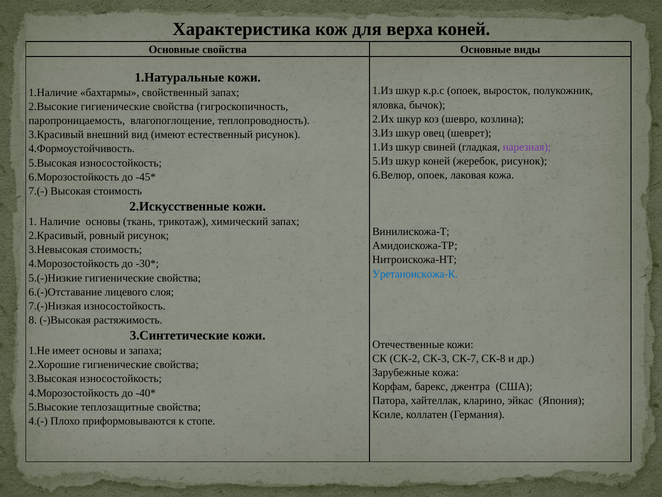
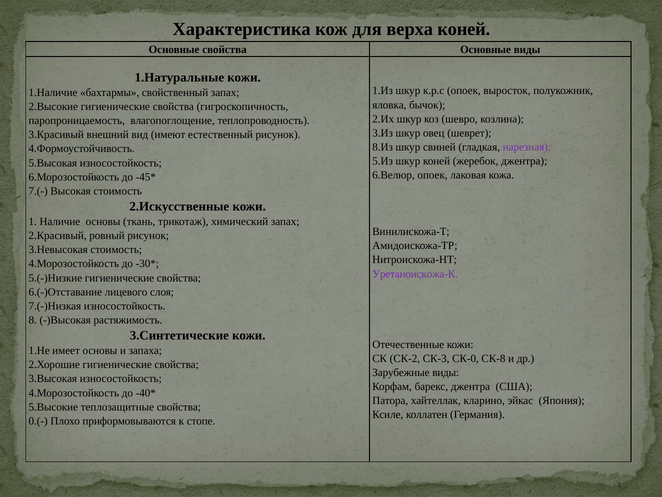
1.Из at (383, 147): 1.Из -> 8.Из
жеребок рисунок: рисунок -> джентра
Уретаноискожа-К colour: blue -> purple
СК-7: СК-7 -> СК-0
Зарубежные кожа: кожа -> виды
4.(-: 4.(- -> 0.(-
